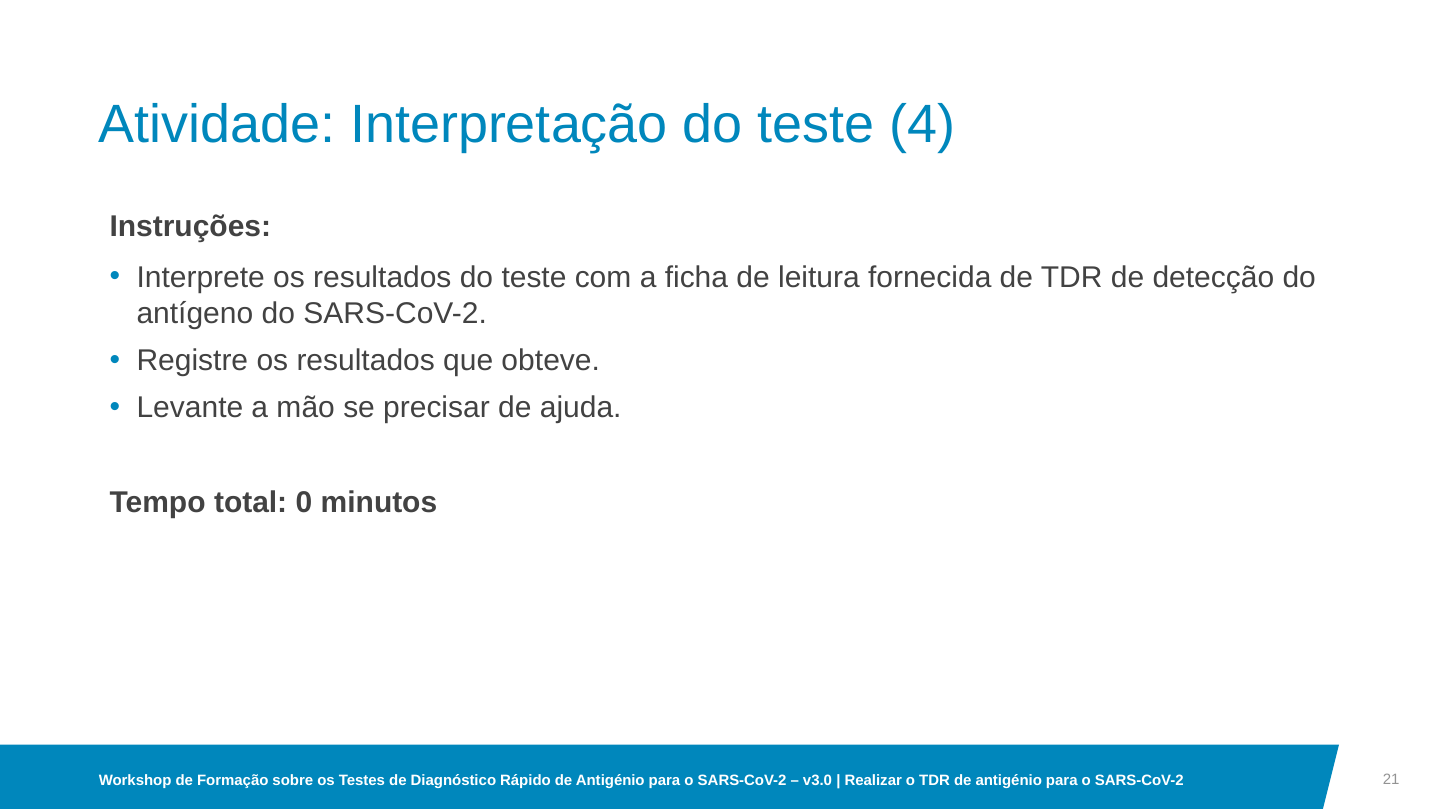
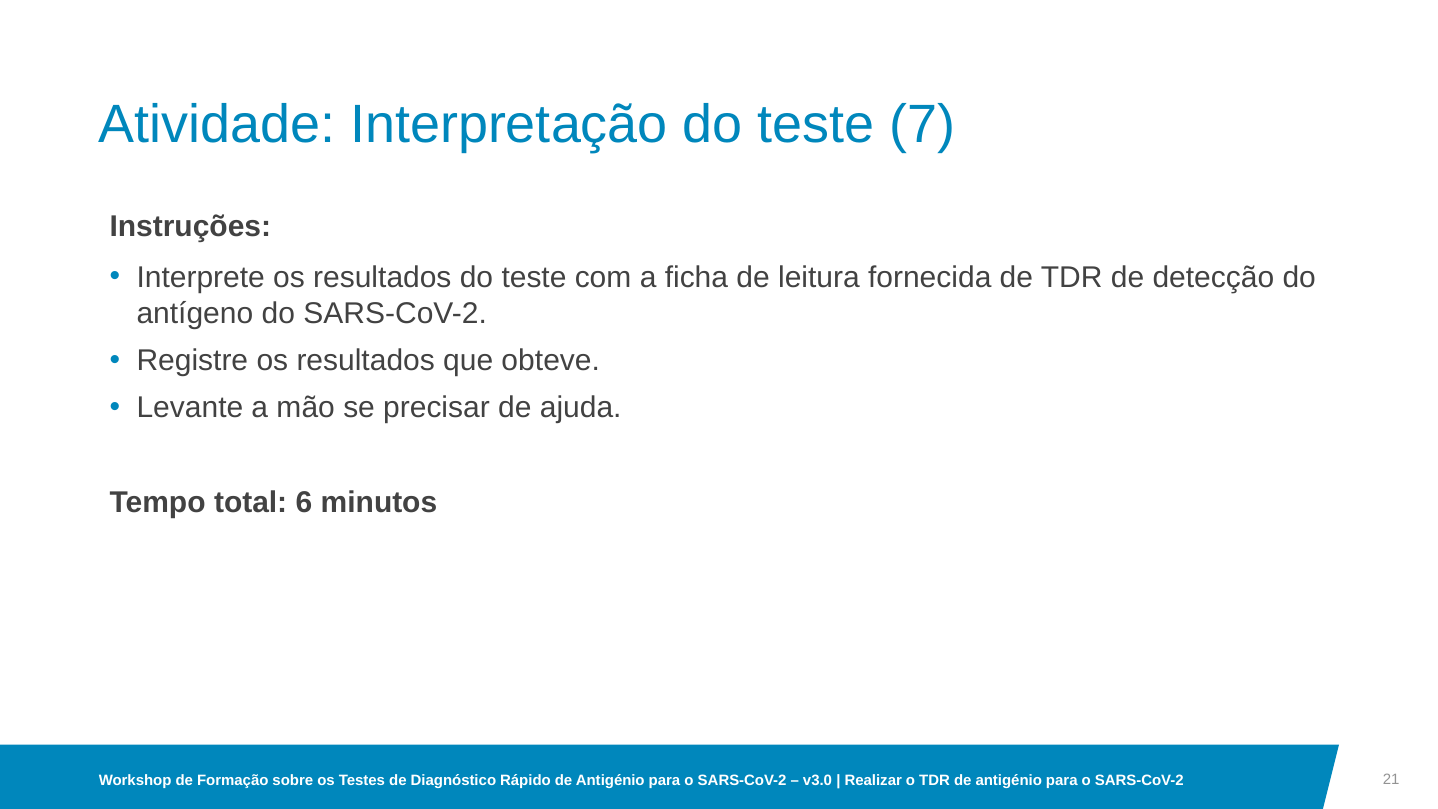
4: 4 -> 7
0: 0 -> 6
